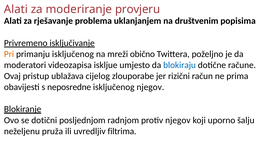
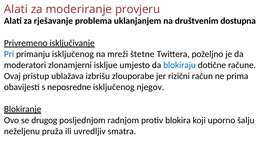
popisima: popisima -> dostupna
Pri colour: orange -> blue
obično: obično -> štetne
videozapisa: videozapisa -> zlonamjerni
cijelog: cijelog -> izbrišu
dotični: dotični -> drugog
protiv njegov: njegov -> blokira
filtrima: filtrima -> smatra
